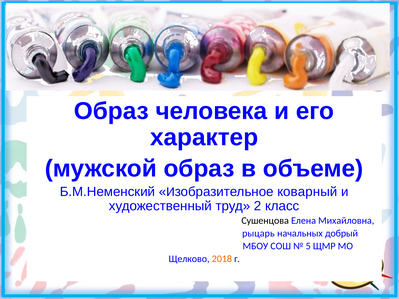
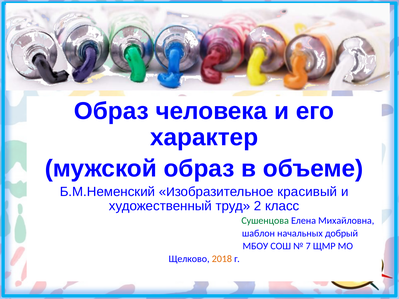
коварный: коварный -> красивый
Сушенцова colour: black -> green
рыцарь: рыцарь -> шаблон
5: 5 -> 7
